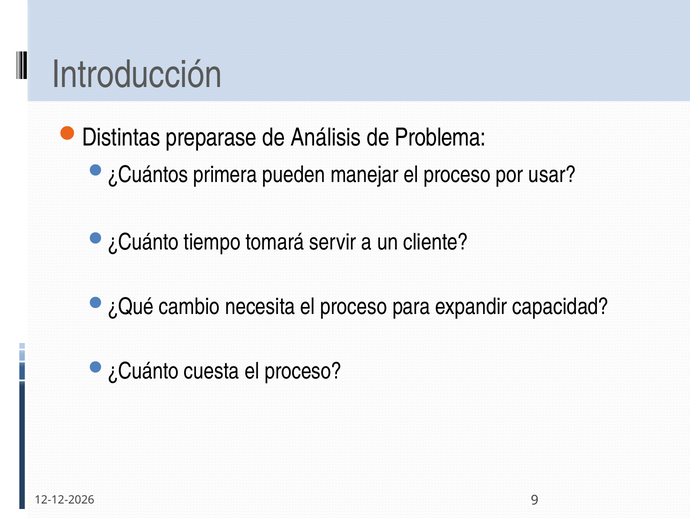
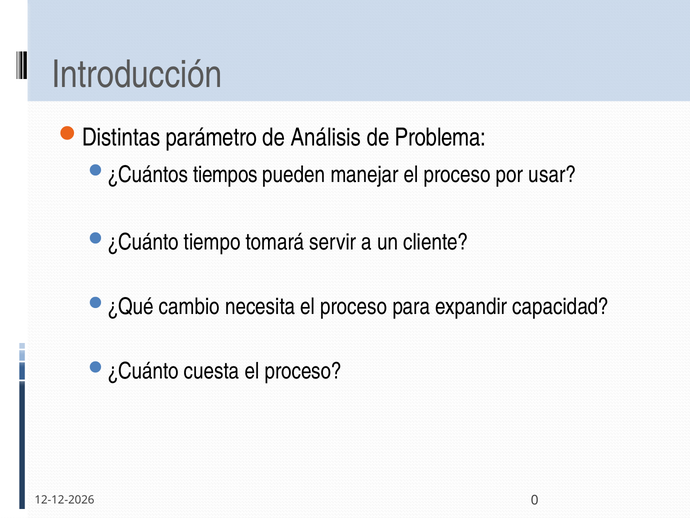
preparase: preparase -> parámetro
primera: primera -> tiempos
9: 9 -> 0
